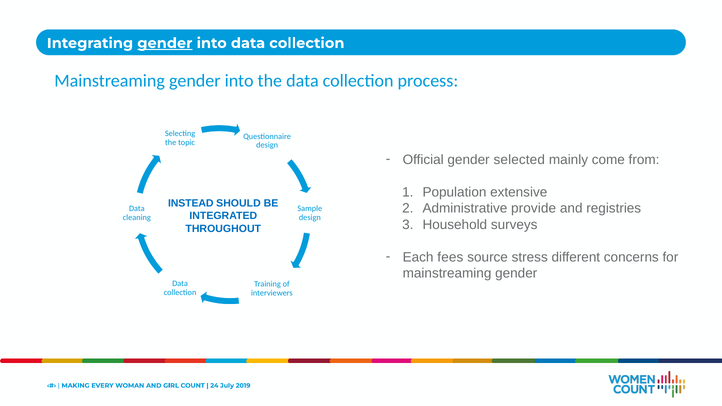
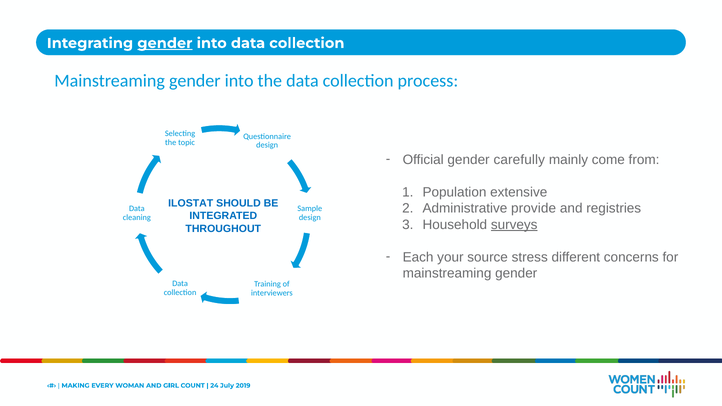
selected: selected -> carefully
INSTEAD: INSTEAD -> ILOSTAT
surveys underline: none -> present
fees: fees -> your
